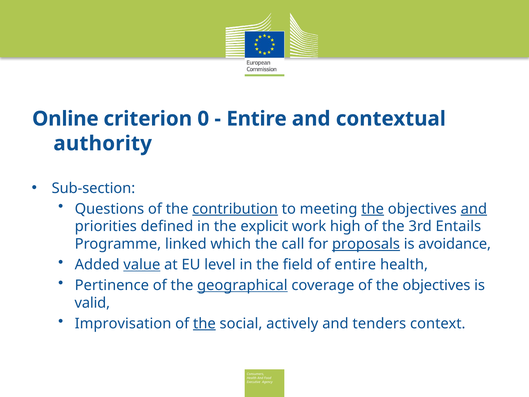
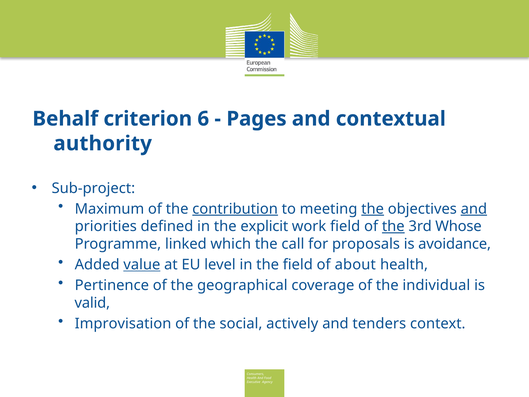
Online: Online -> Behalf
0: 0 -> 6
Entire at (257, 119): Entire -> Pages
Sub-section: Sub-section -> Sub-project
Questions: Questions -> Maximum
work high: high -> field
the at (393, 226) underline: none -> present
Entails: Entails -> Whose
proposals underline: present -> none
of entire: entire -> about
geographical underline: present -> none
of the objectives: objectives -> individual
the at (204, 323) underline: present -> none
